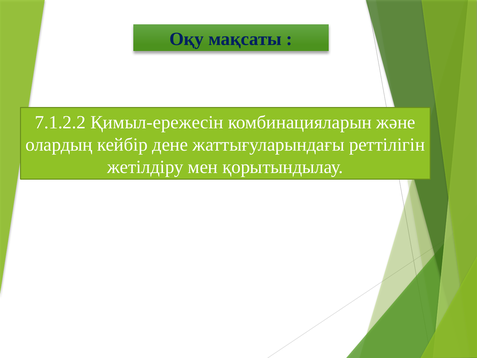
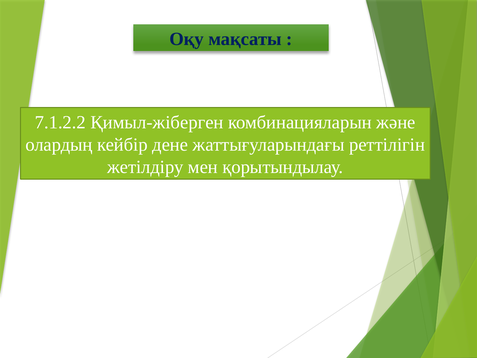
Қимыл-ережесін: Қимыл-ережесін -> Қимыл-жіберген
